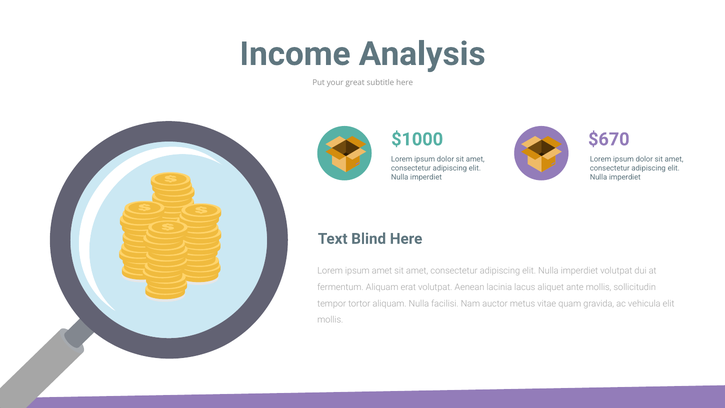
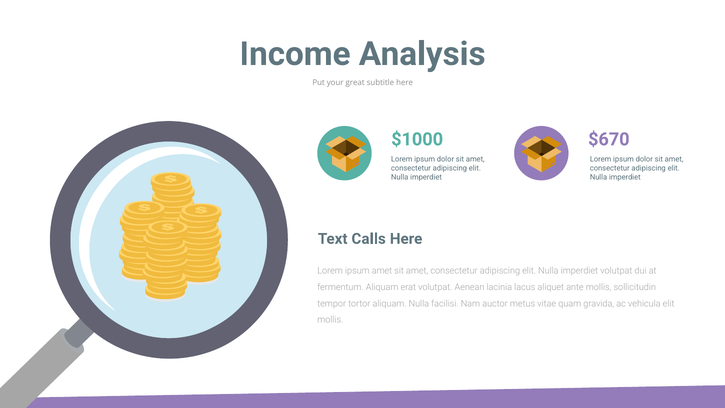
Blind: Blind -> Calls
